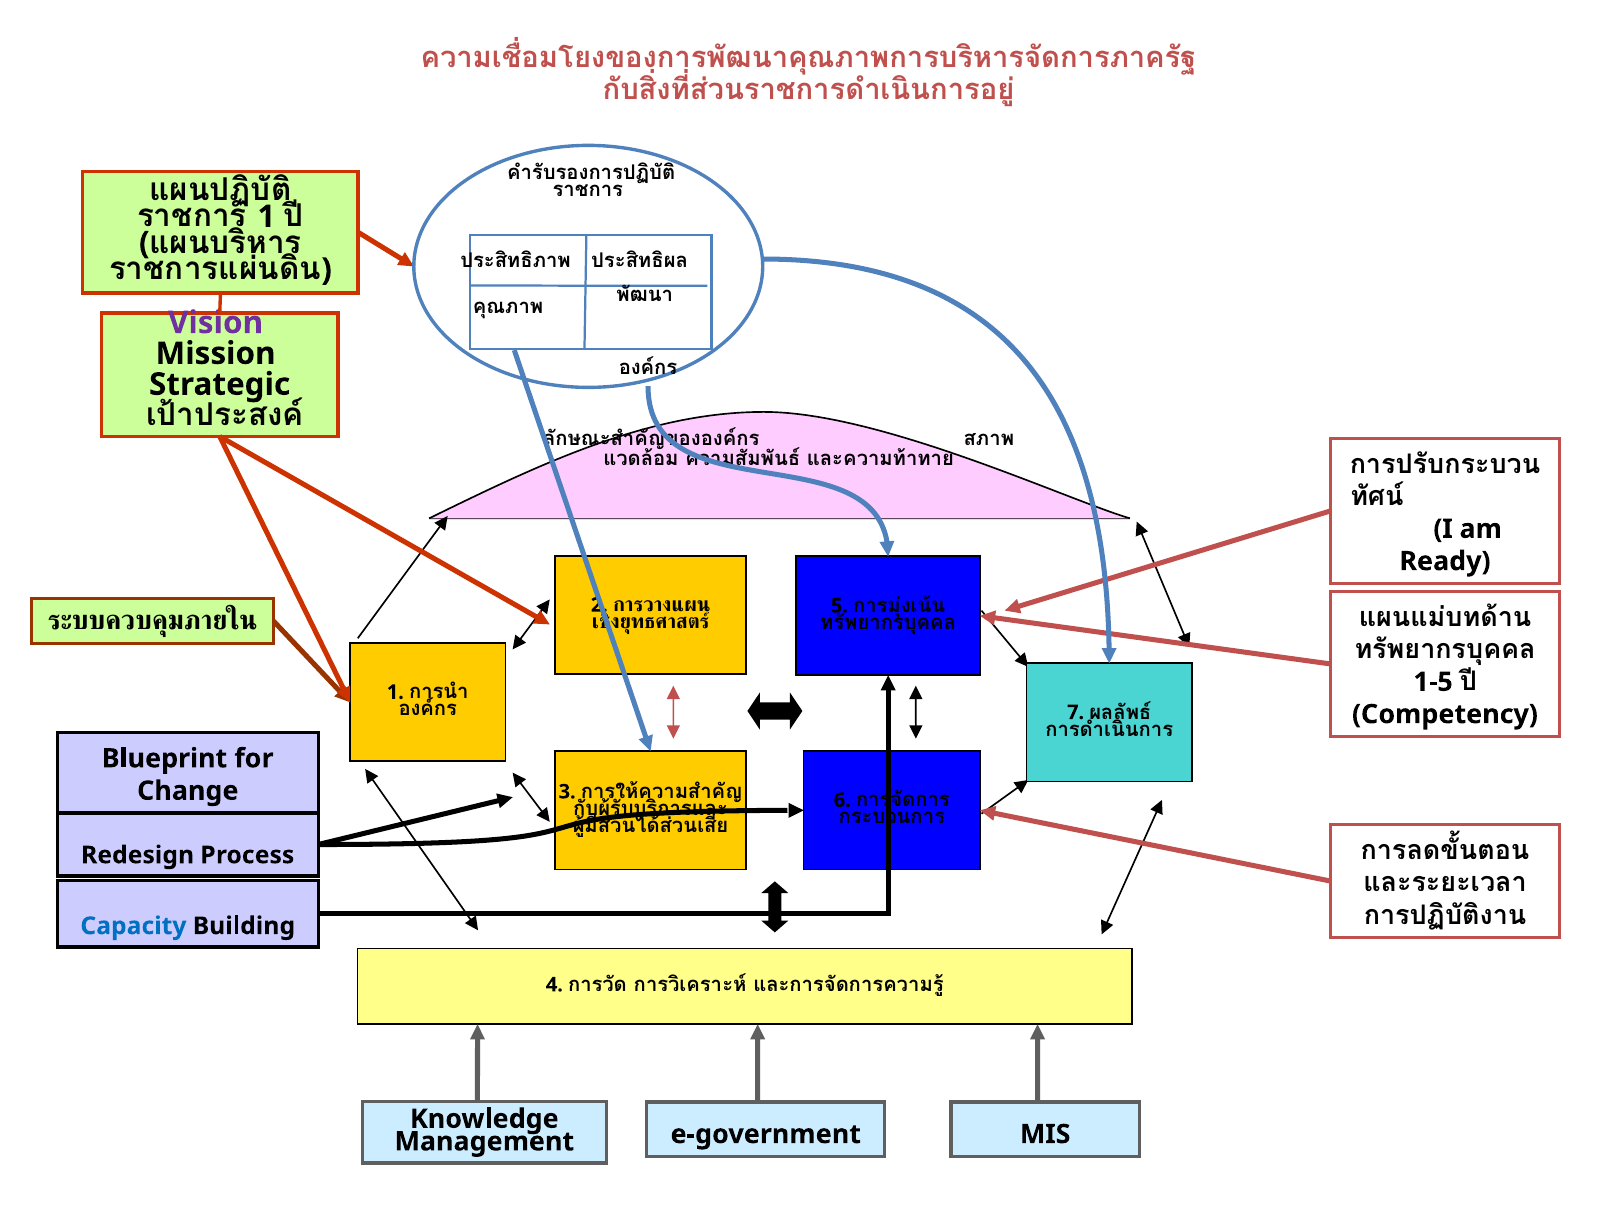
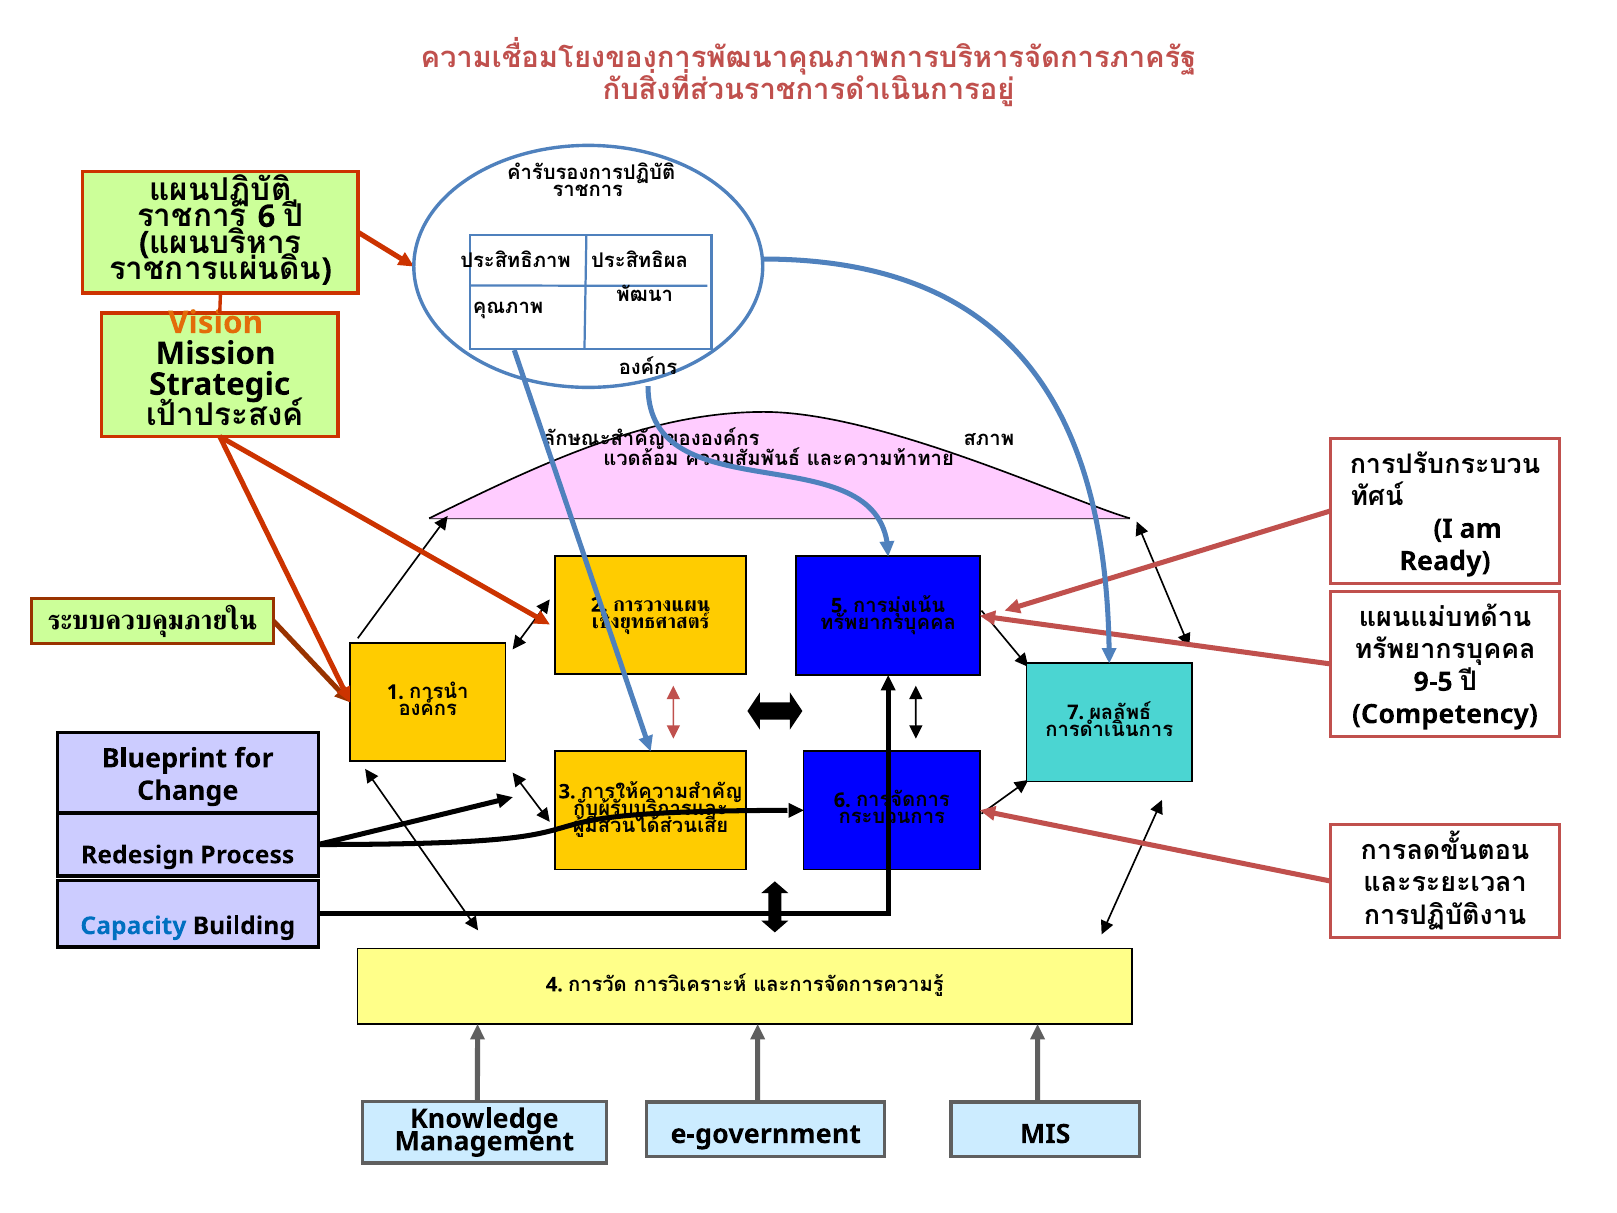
1 at (267, 217): 1 -> 6
Vision colour: purple -> orange
1-5: 1-5 -> 9-5
